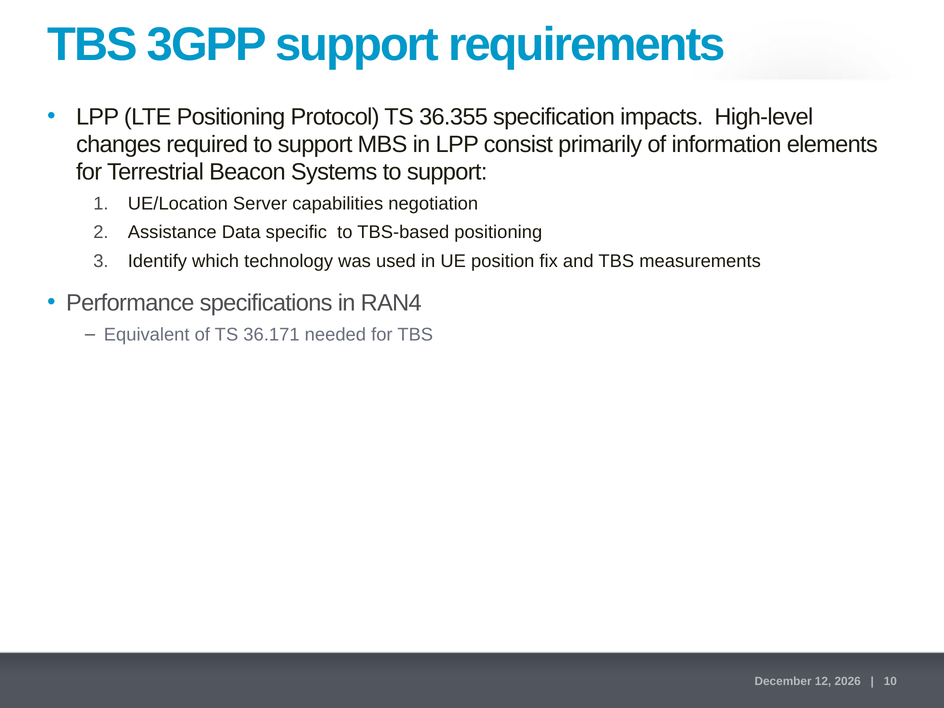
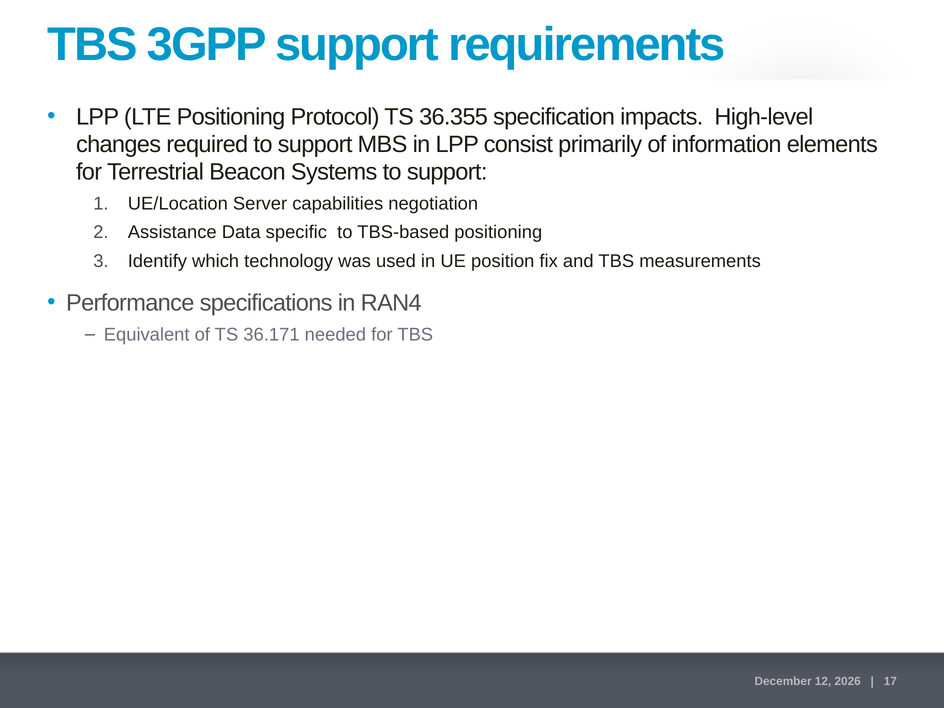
10: 10 -> 17
